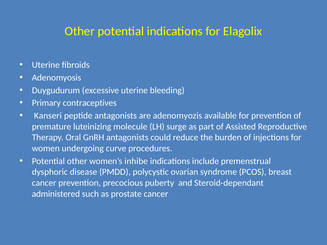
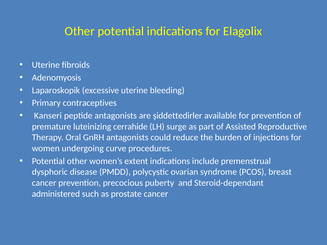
Duygudurum: Duygudurum -> Laparoskopik
adenomyozis: adenomyozis -> şiddettedirler
molecule: molecule -> cerrahide
inhibe: inhibe -> extent
